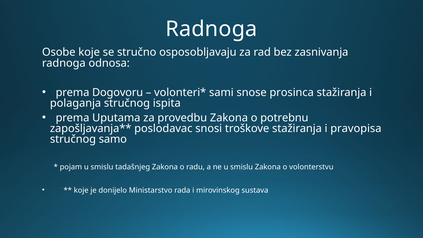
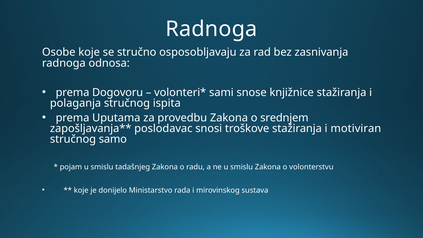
prosinca: prosinca -> knjižnice
potrebnu: potrebnu -> srednjem
pravopisa: pravopisa -> motiviran
